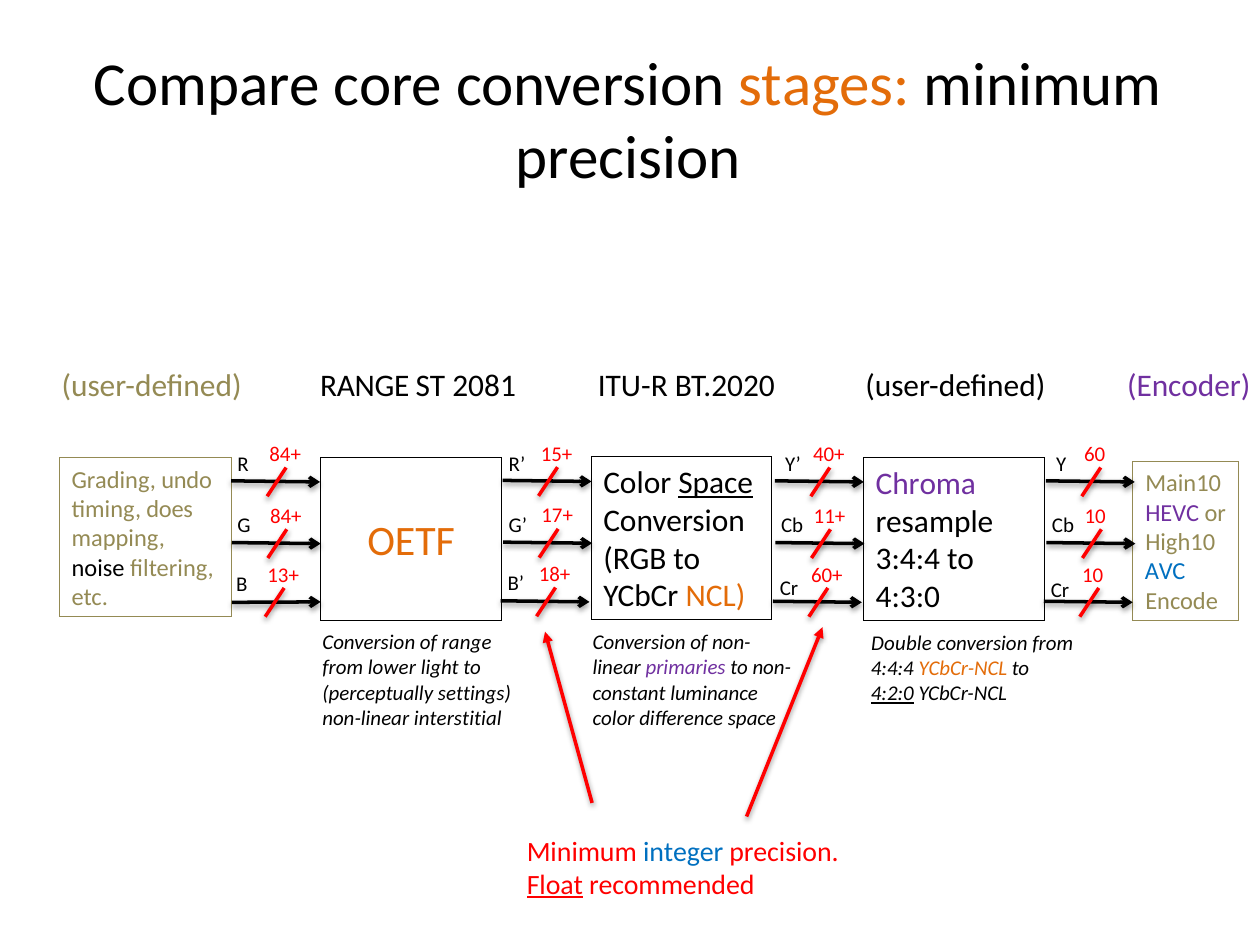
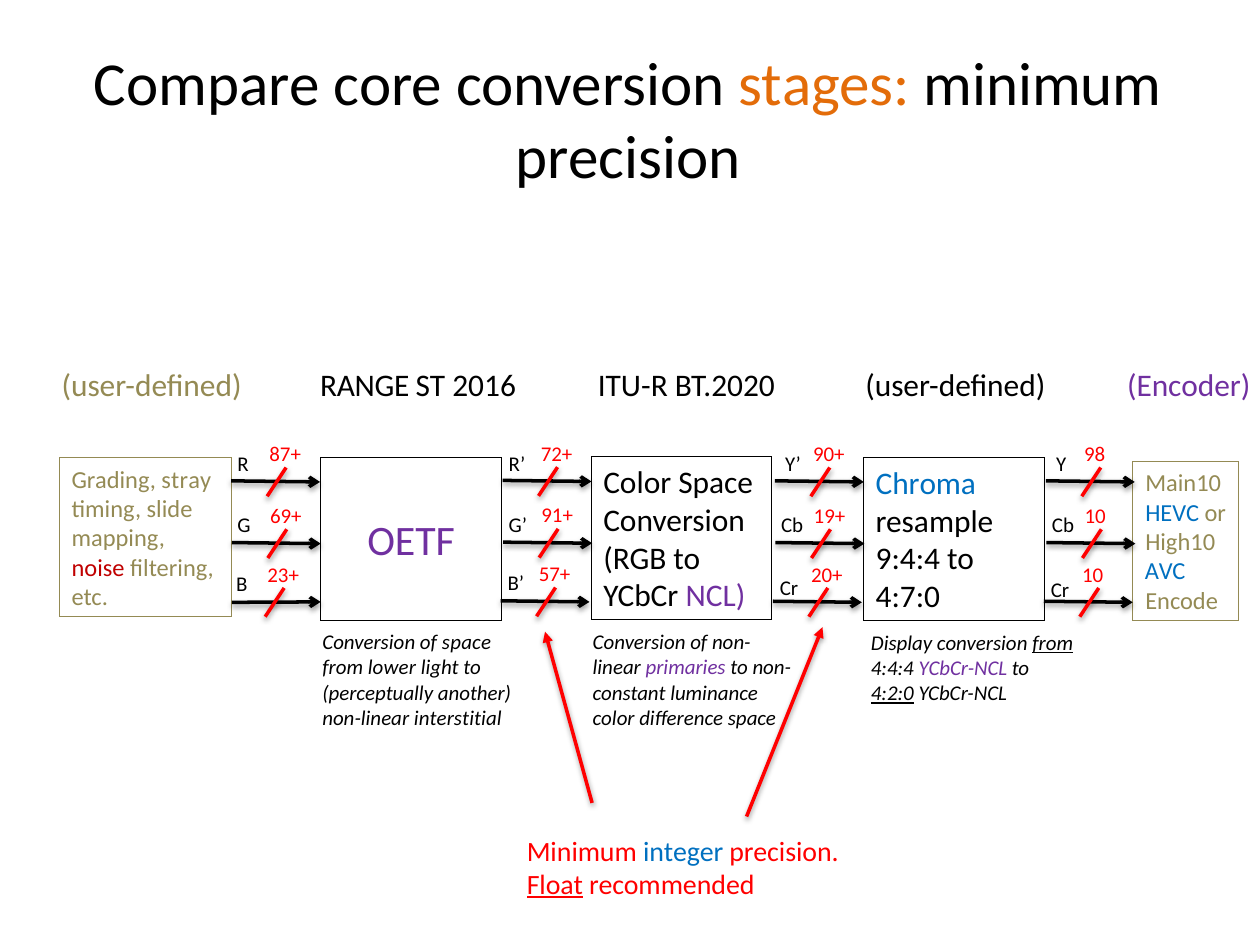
2081: 2081 -> 2016
15+: 15+ -> 72+
R 84+: 84+ -> 87+
40+: 40+ -> 90+
60: 60 -> 98
undo: undo -> stray
Space at (716, 483) underline: present -> none
Chroma colour: purple -> blue
does: does -> slide
HEVC colour: purple -> blue
17+: 17+ -> 91+
G 84+: 84+ -> 69+
11+: 11+ -> 19+
OETF colour: orange -> purple
3:4:4: 3:4:4 -> 9:4:4
noise colour: black -> red
60+: 60+ -> 20+
18+: 18+ -> 57+
13+: 13+ -> 23+
NCL colour: orange -> purple
4:3:0: 4:3:0 -> 4:7:0
of range: range -> space
Double: Double -> Display
from at (1053, 644) underline: none -> present
YCbCr-NCL at (963, 669) colour: orange -> purple
settings: settings -> another
